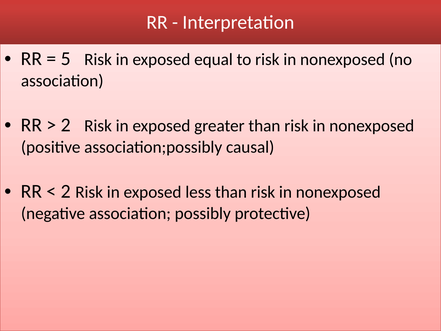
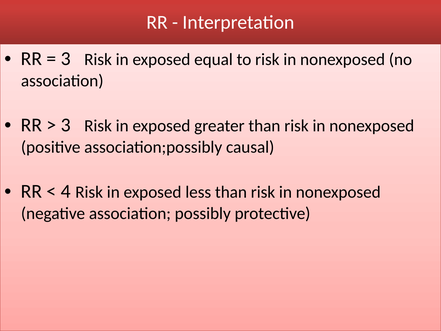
5 at (66, 59): 5 -> 3
2 at (66, 125): 2 -> 3
2 at (66, 191): 2 -> 4
